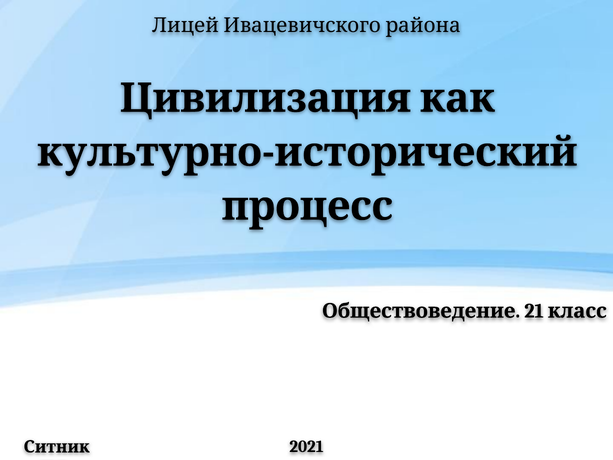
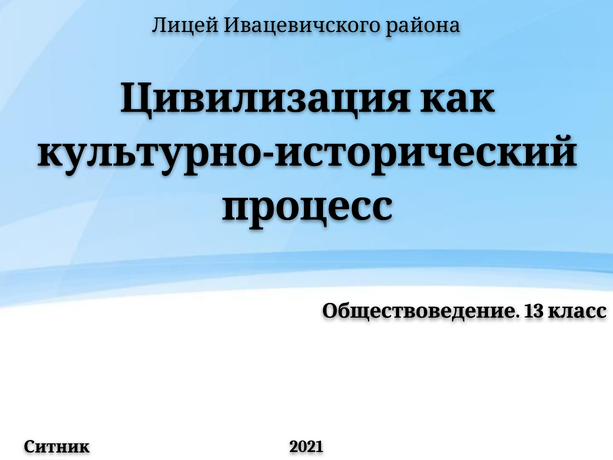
21: 21 -> 13
